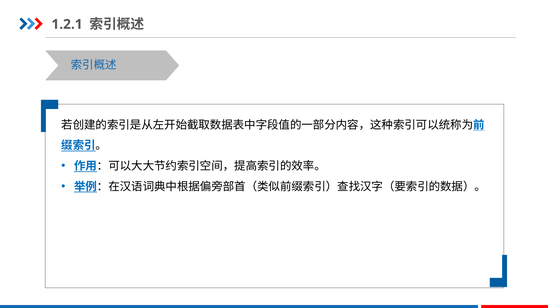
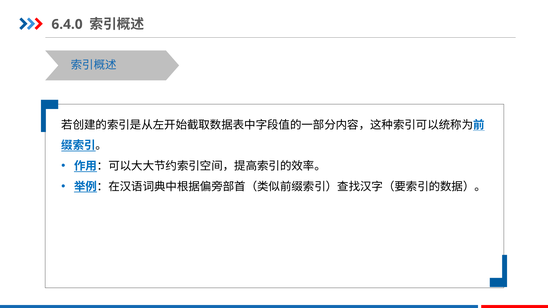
1.2.1: 1.2.1 -> 6.4.0
